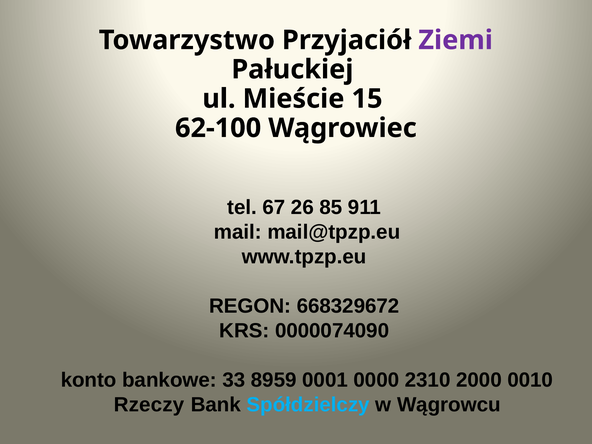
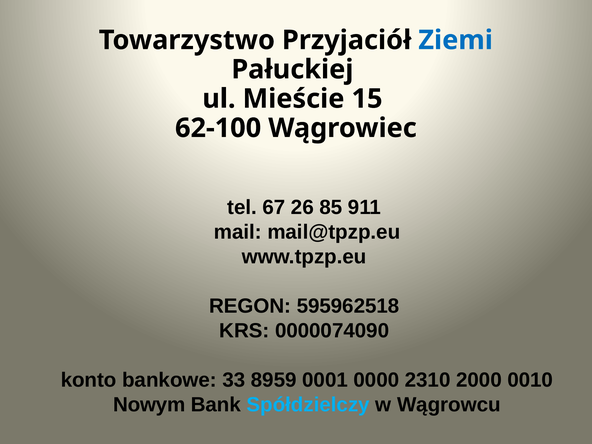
Ziemi colour: purple -> blue
668329672: 668329672 -> 595962518
Rzeczy: Rzeczy -> Nowym
